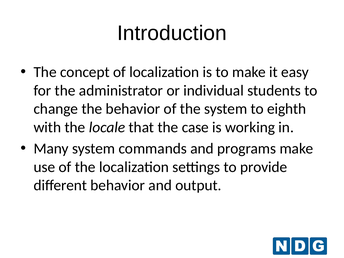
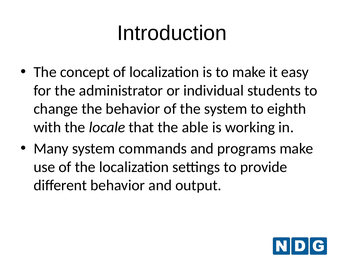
case: case -> able
